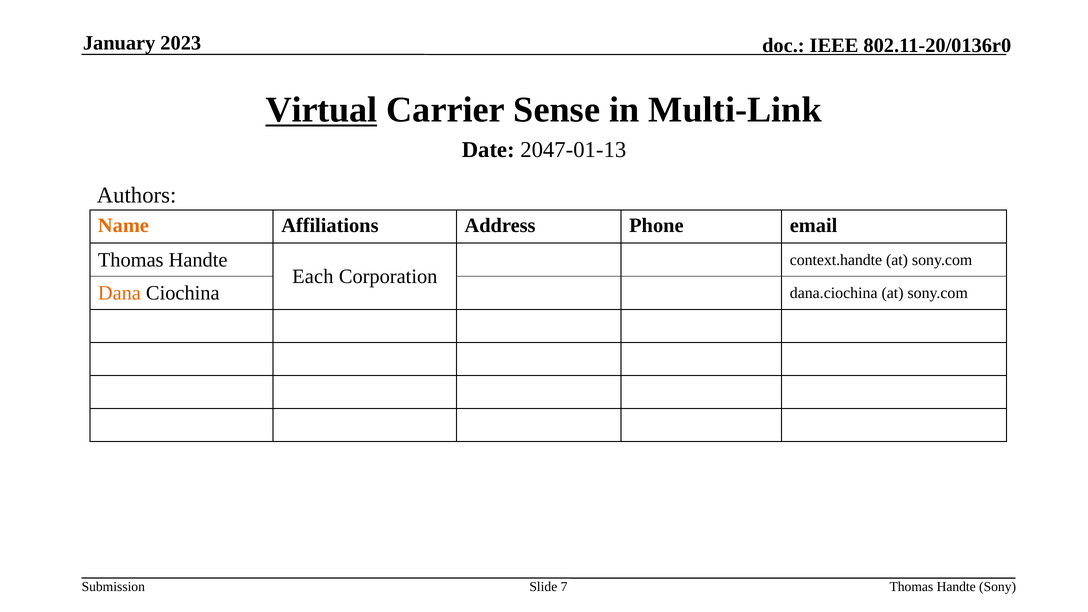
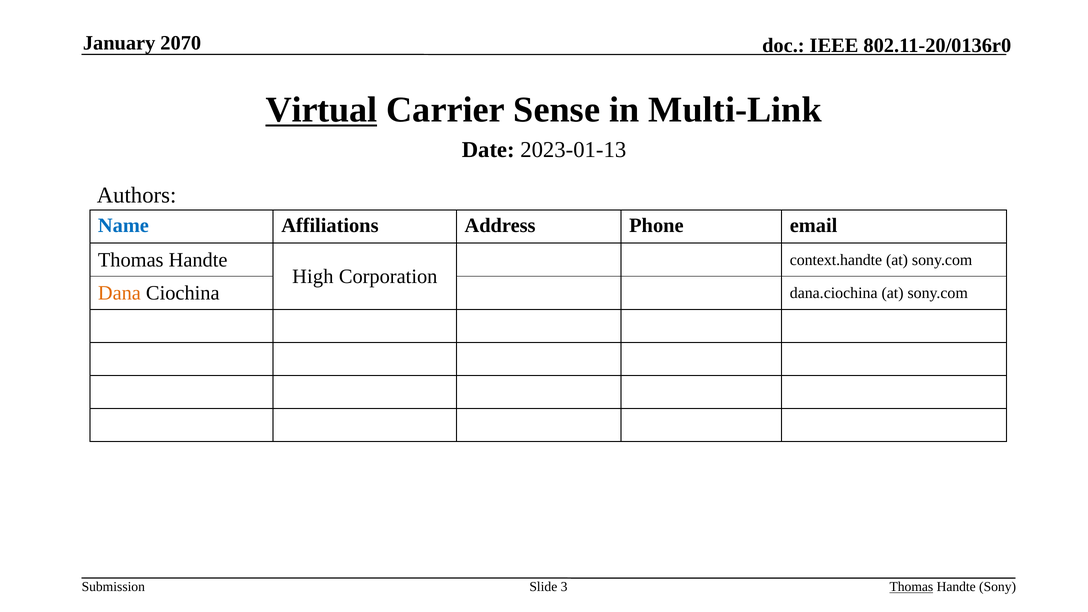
2023: 2023 -> 2070
2047-01-13: 2047-01-13 -> 2023-01-13
Name colour: orange -> blue
Each: Each -> High
7: 7 -> 3
Thomas at (911, 587) underline: none -> present
